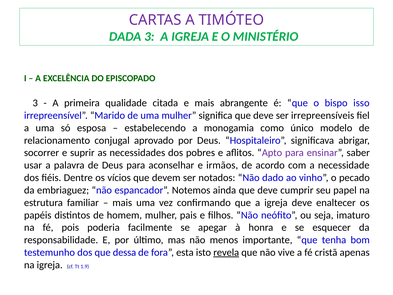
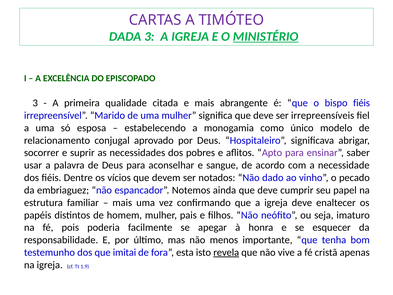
MINISTÉRIO underline: none -> present
bispo isso: isso -> fiéis
irmãos: irmãos -> sangue
dessa: dessa -> imitai
